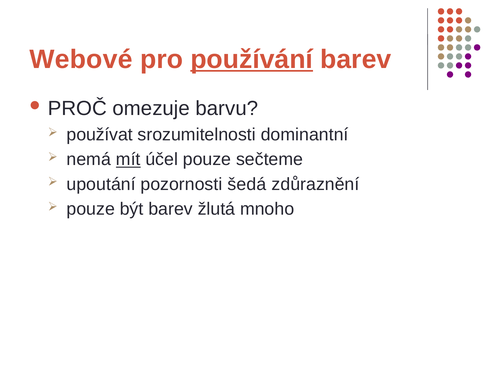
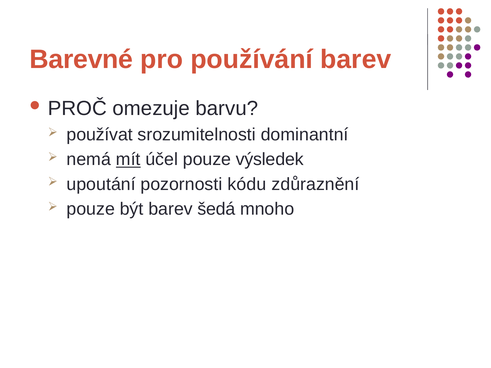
Webové: Webové -> Barevné
používání underline: present -> none
sečteme: sečteme -> výsledek
šedá: šedá -> kódu
žlutá: žlutá -> šedá
